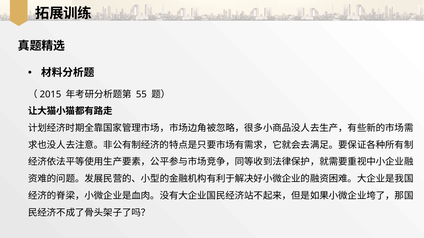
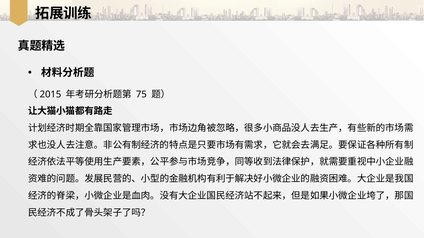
55: 55 -> 75
